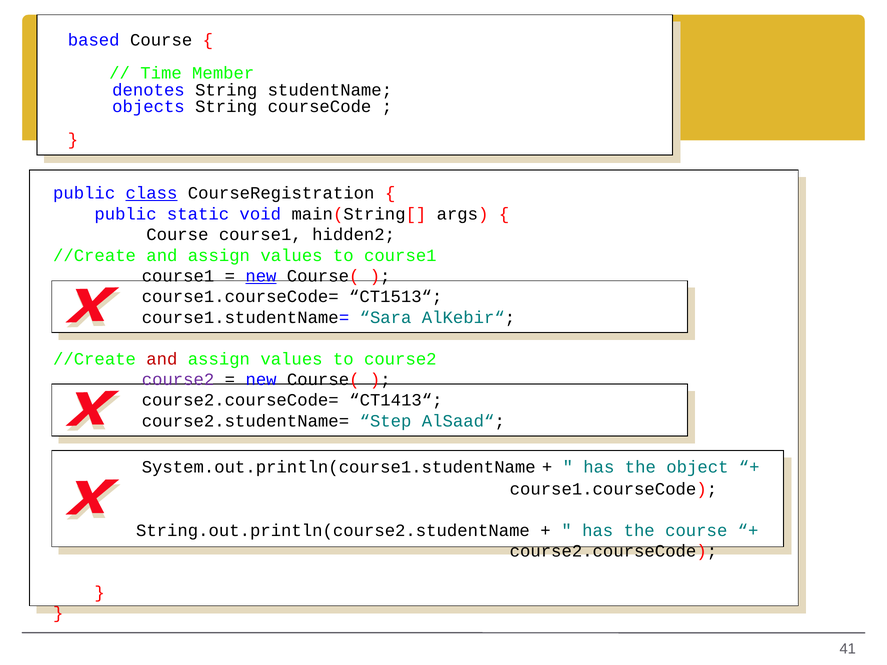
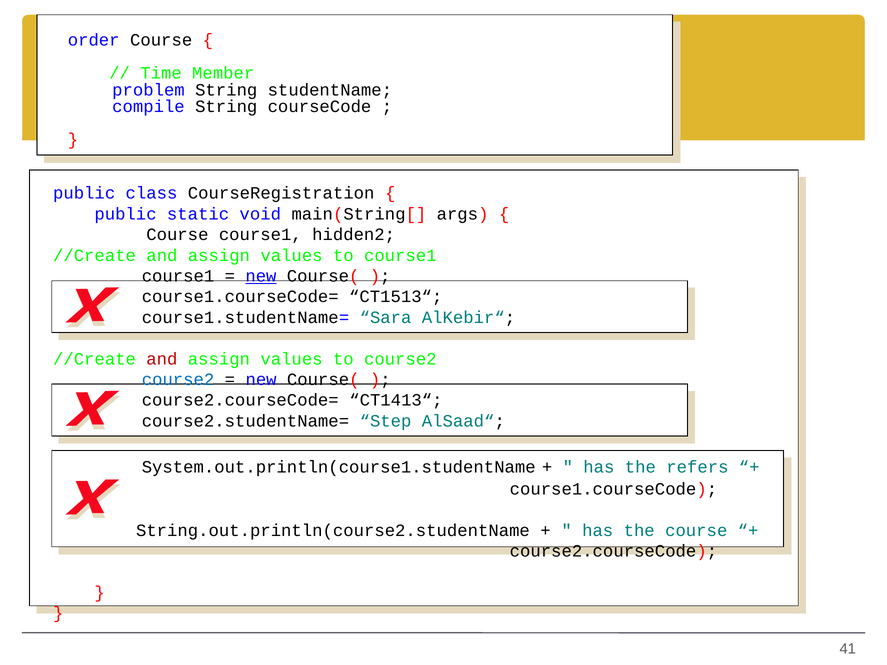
based: based -> order
denotes: denotes -> problem
objects: objects -> compile
class underline: present -> none
course2 at (178, 380) colour: purple -> blue
object: object -> refers
